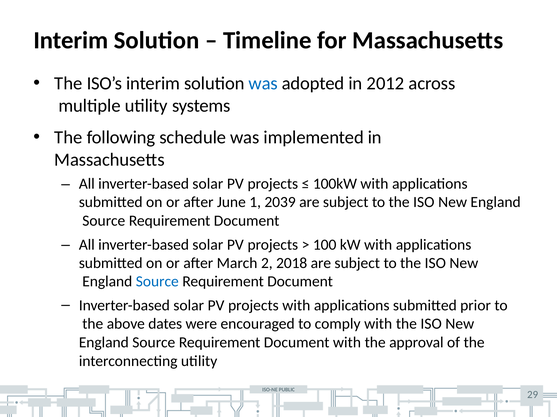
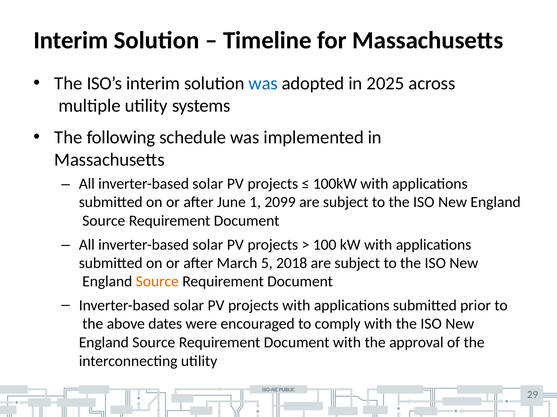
2012: 2012 -> 2025
2039: 2039 -> 2099
2: 2 -> 5
Source at (157, 282) colour: blue -> orange
